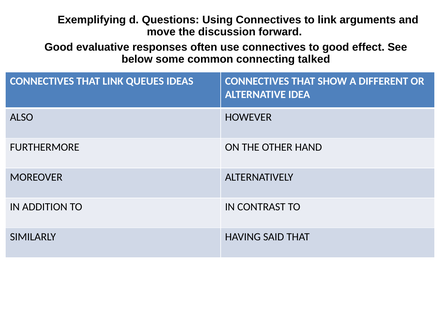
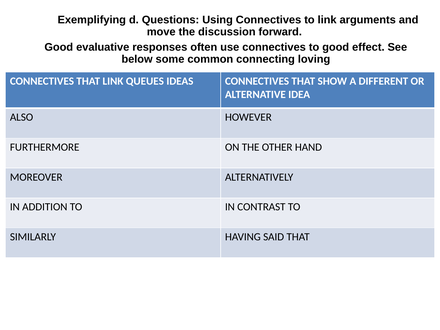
talked: talked -> loving
